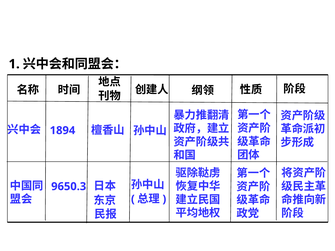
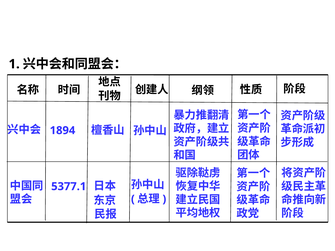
9650.3: 9650.3 -> 5377.1
